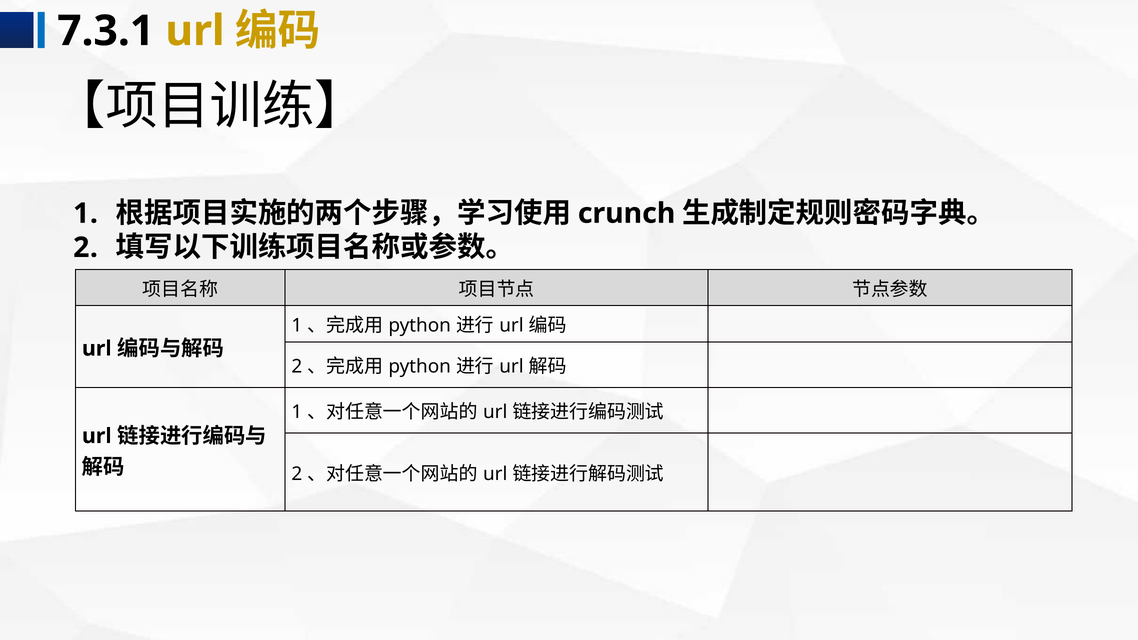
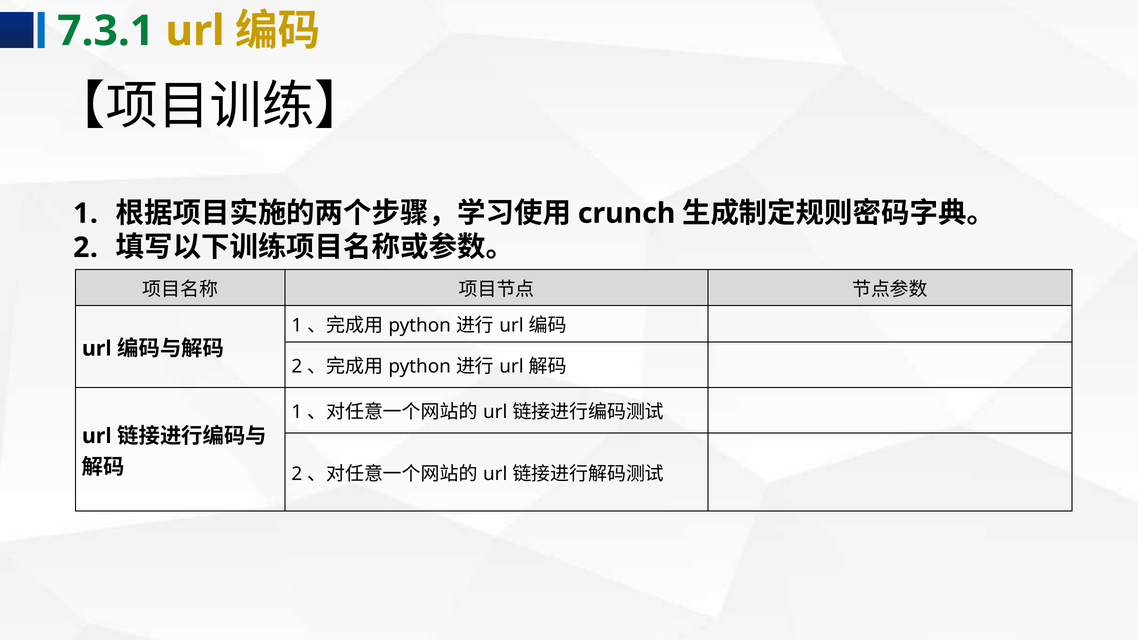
7.3.1 colour: black -> green
